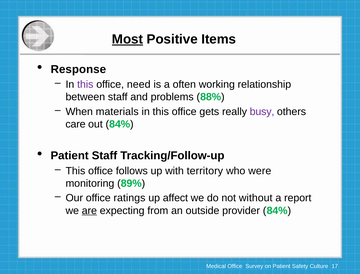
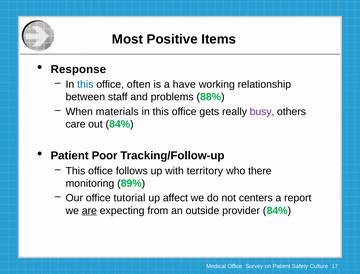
Most underline: present -> none
this at (85, 85) colour: purple -> blue
need: need -> often
often: often -> have
Patient Staff: Staff -> Poor
were: were -> there
ratings: ratings -> tutorial
without: without -> centers
